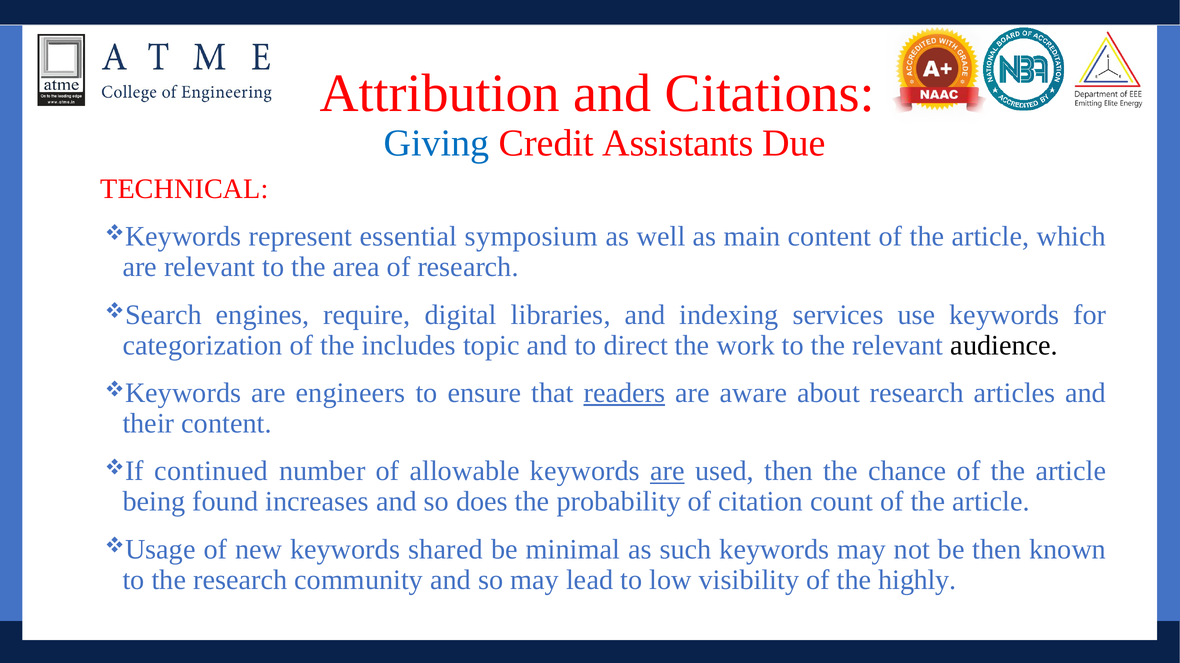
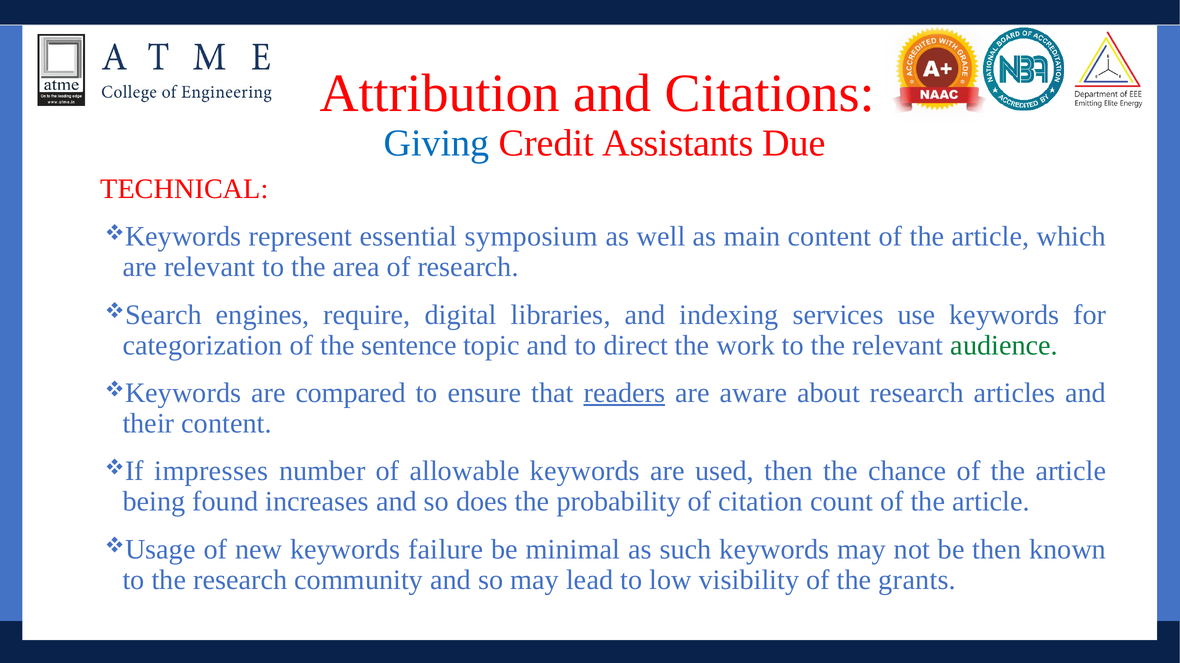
includes: includes -> sentence
audience colour: black -> green
engineers: engineers -> compared
continued: continued -> impresses
are at (667, 472) underline: present -> none
shared: shared -> failure
highly: highly -> grants
